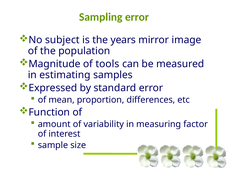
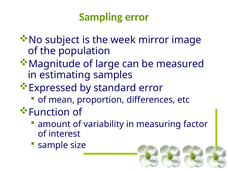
years: years -> week
tools: tools -> large
